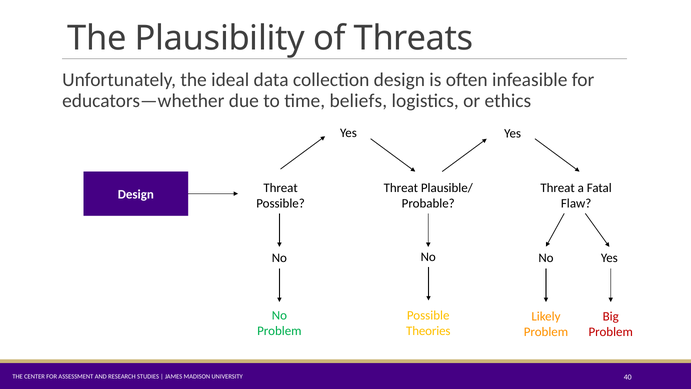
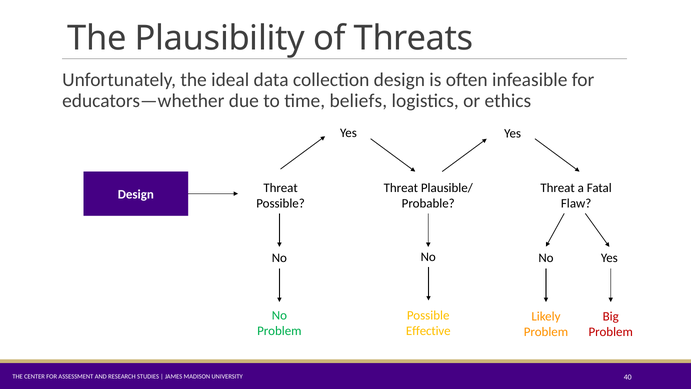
Theories: Theories -> Effective
